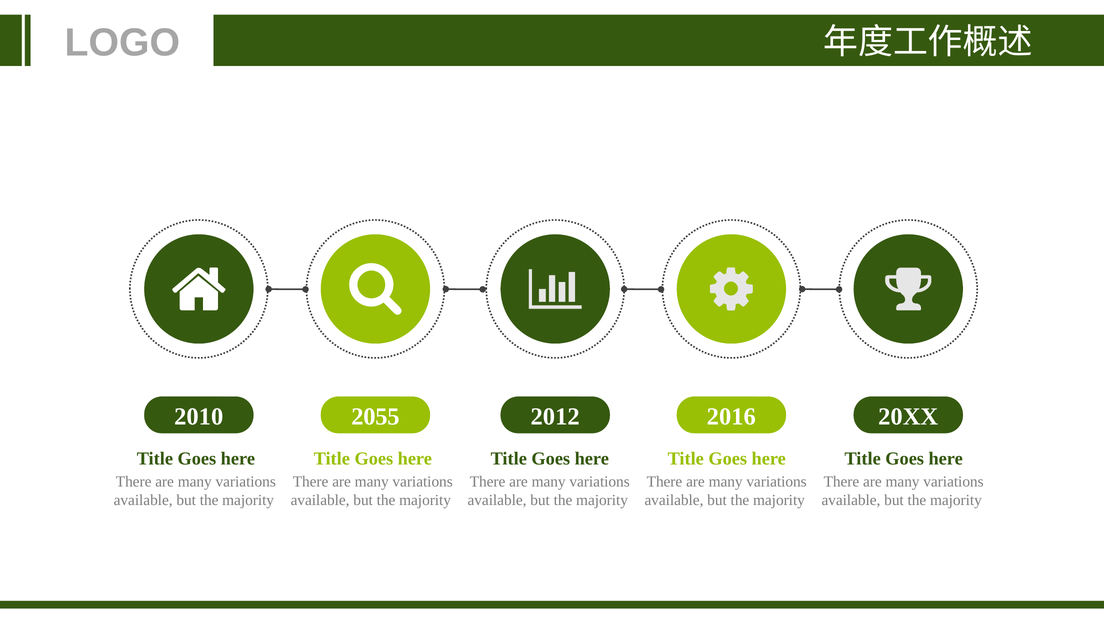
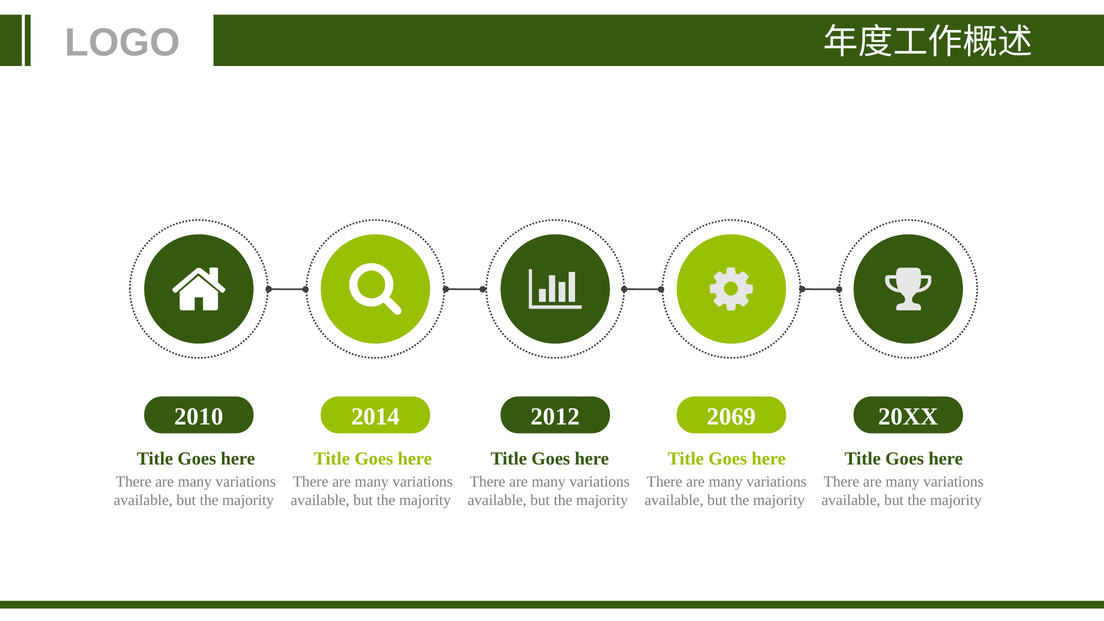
2055: 2055 -> 2014
2016: 2016 -> 2069
